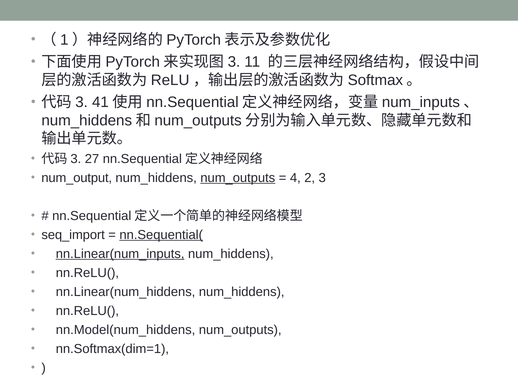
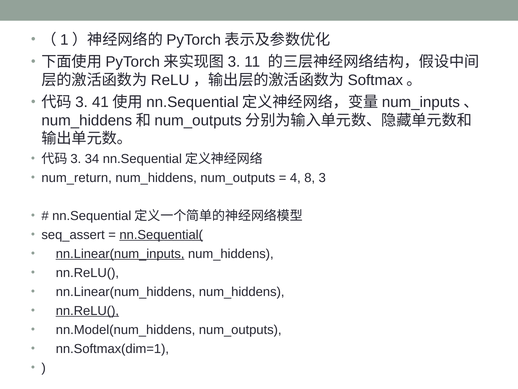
27: 27 -> 34
num_output: num_output -> num_return
num_outputs at (238, 178) underline: present -> none
2: 2 -> 8
seq_import: seq_import -> seq_assert
nn.ReLU( at (87, 310) underline: none -> present
